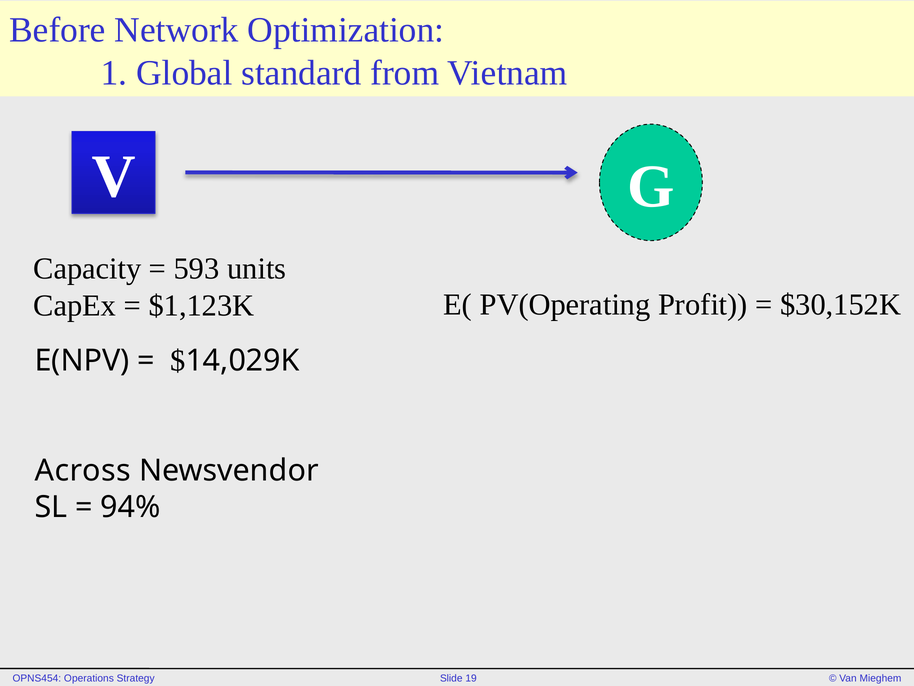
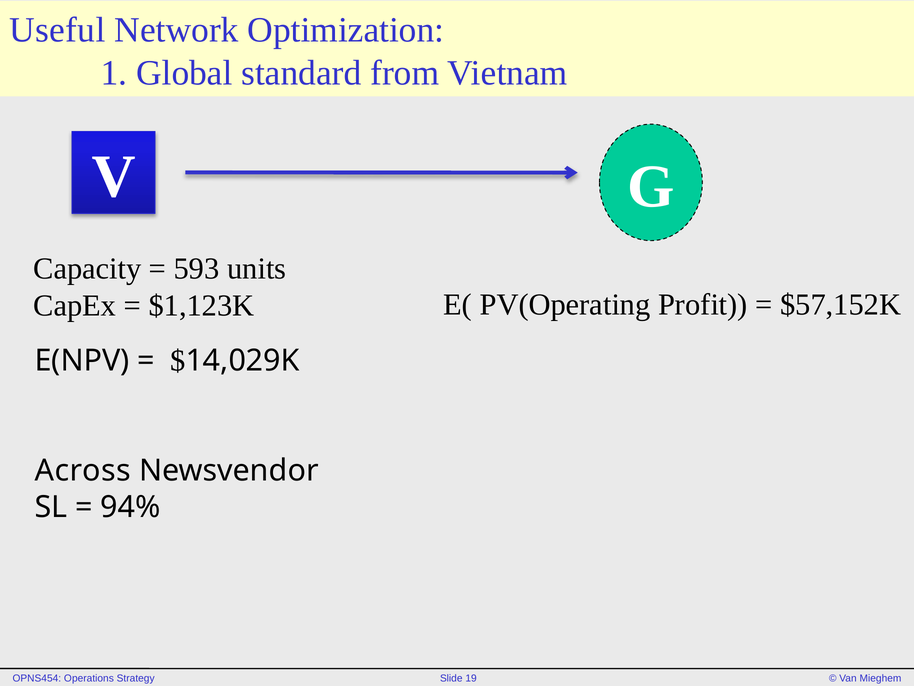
Before: Before -> Useful
$30,152K: $30,152K -> $57,152K
